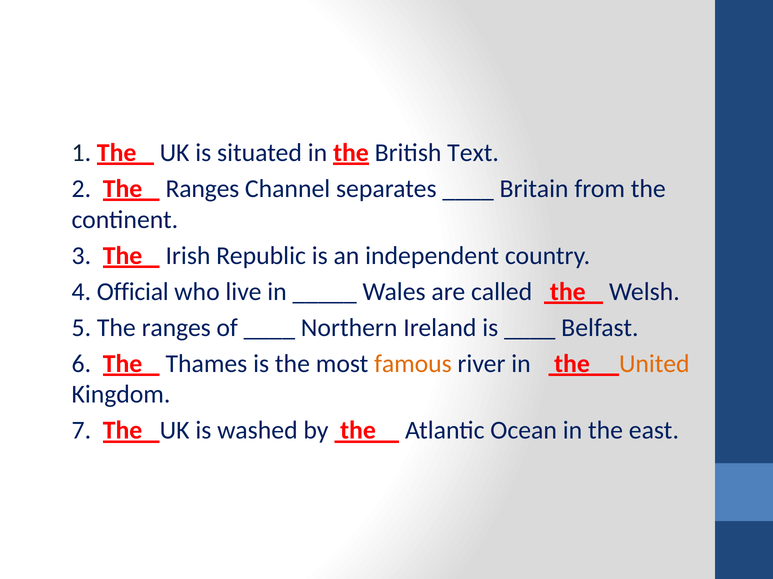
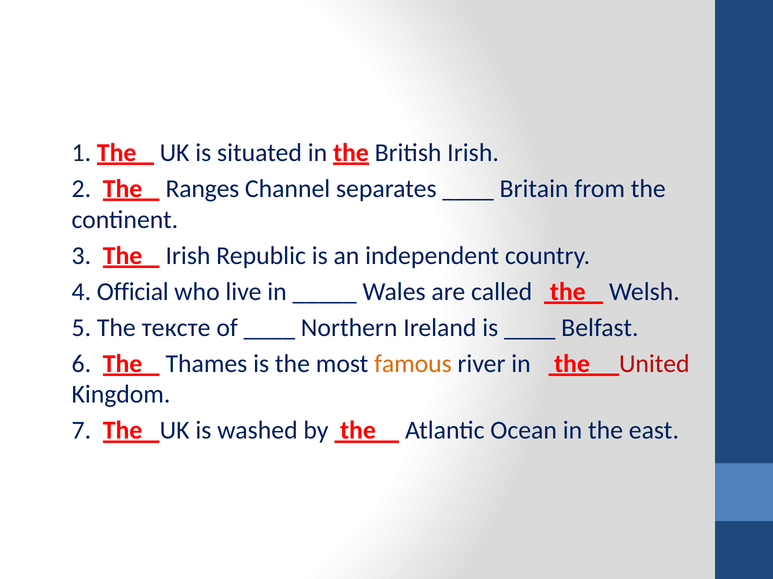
British Text: Text -> Irish
5 The ranges: ranges -> тексте
United colour: orange -> red
